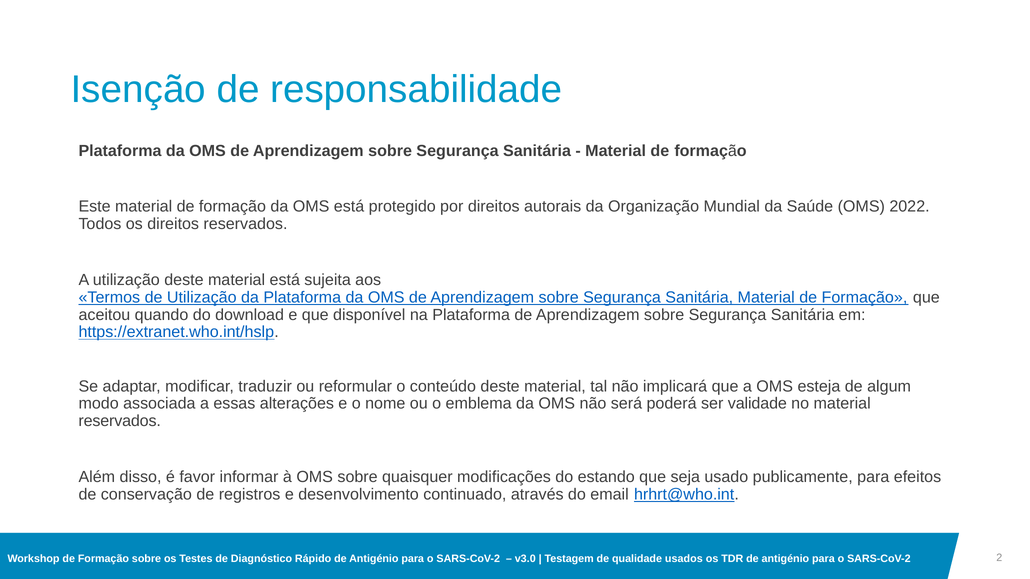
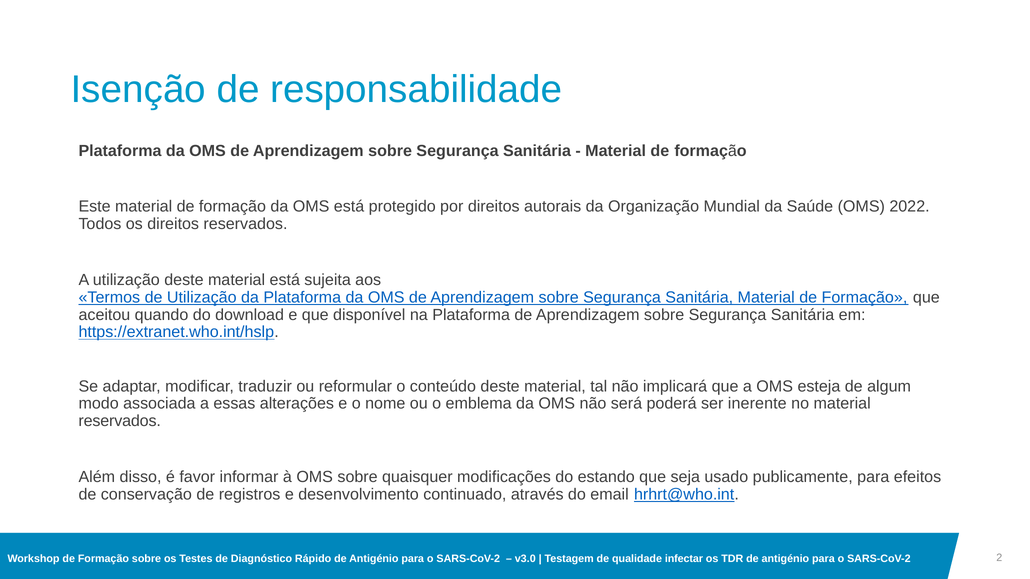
validade: validade -> inerente
usados: usados -> infectar
